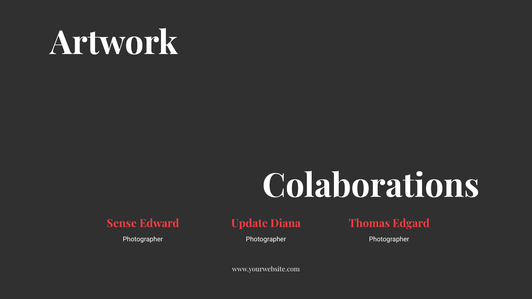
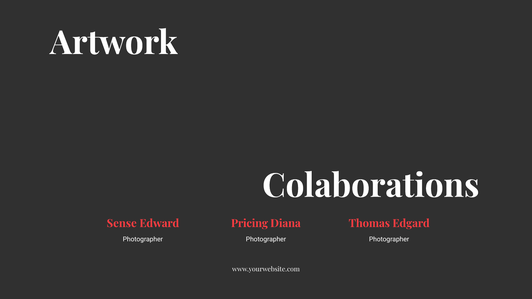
Update: Update -> Pricing
